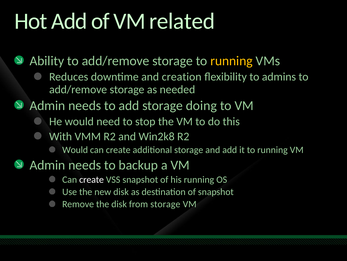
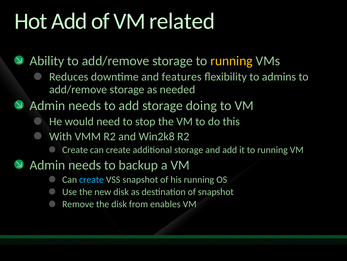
creation: creation -> features
Would at (75, 149): Would -> Create
create at (92, 179) colour: white -> light blue
from storage: storage -> enables
